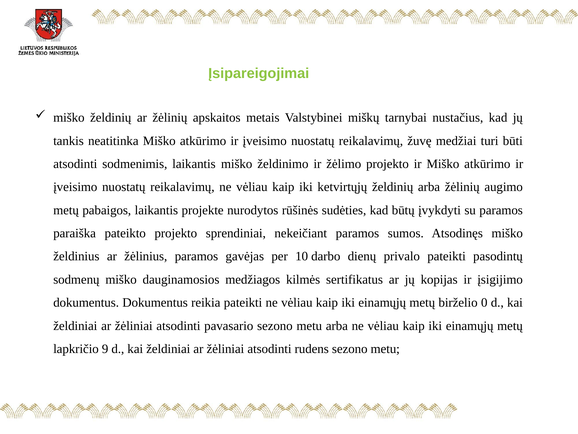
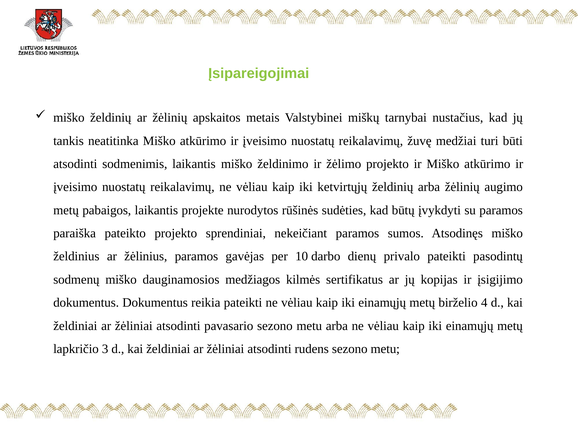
0: 0 -> 4
9: 9 -> 3
